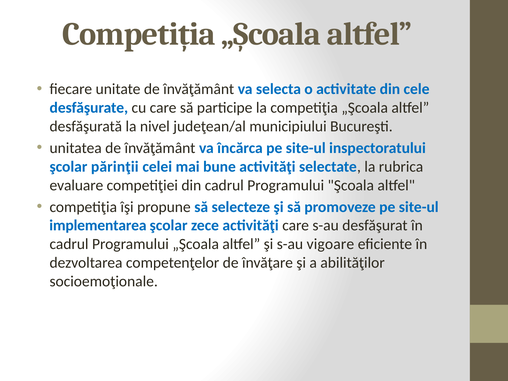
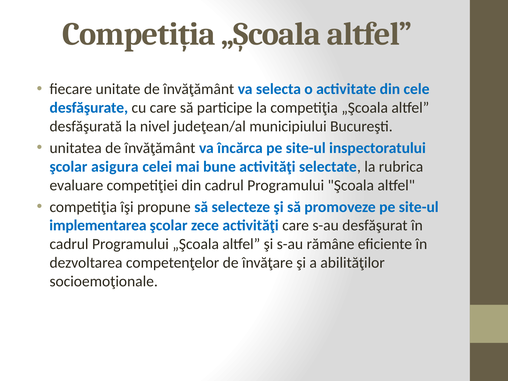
părinţii: părinţii -> asigura
vigoare: vigoare -> rămâne
